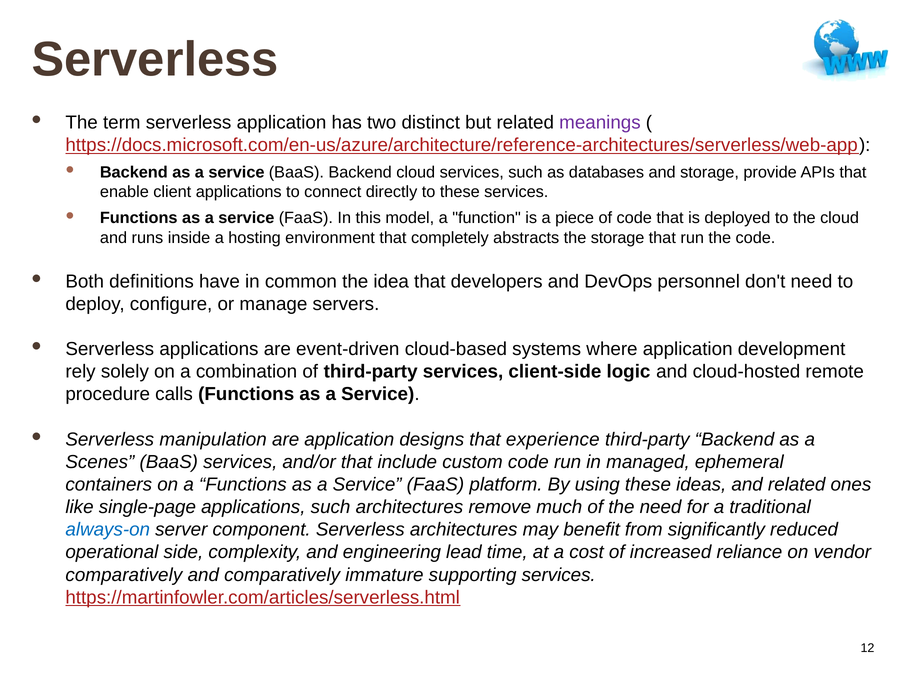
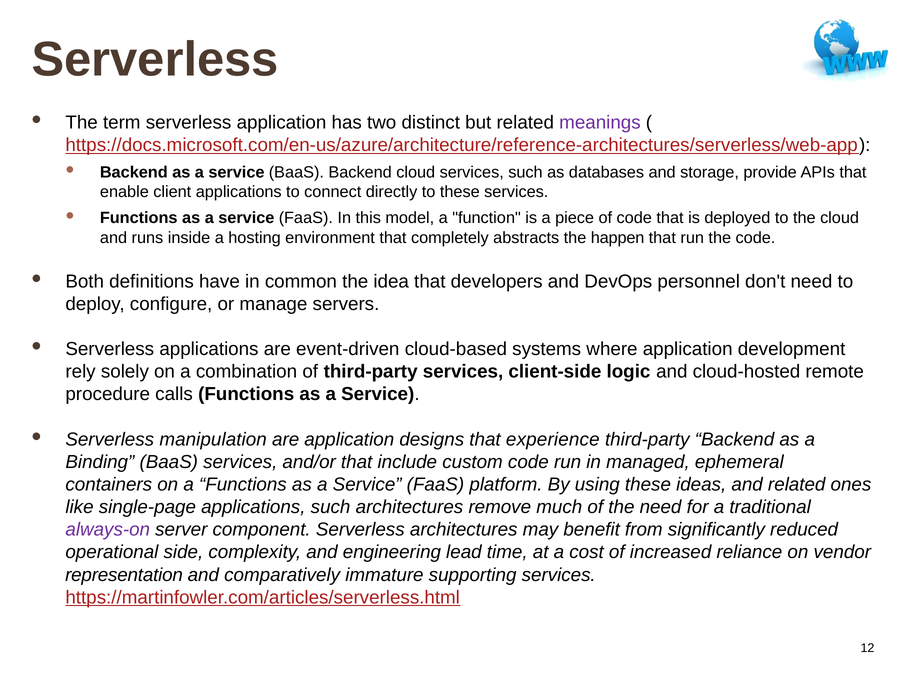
the storage: storage -> happen
Scenes: Scenes -> Binding
always-on colour: blue -> purple
comparatively at (124, 575): comparatively -> representation
